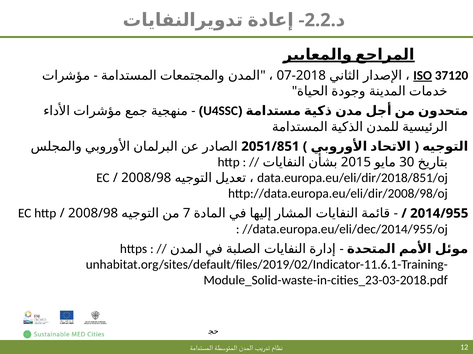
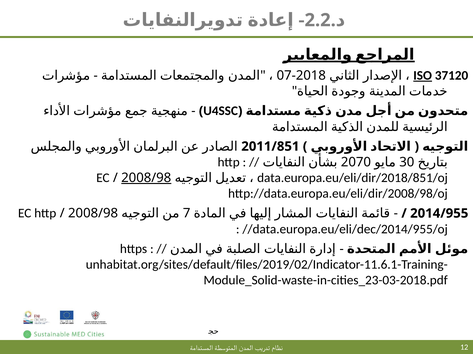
2051/851: 2051/851 -> 2011/851
2015: 2015 -> 2070
2008/98 at (146, 178) underline: none -> present
